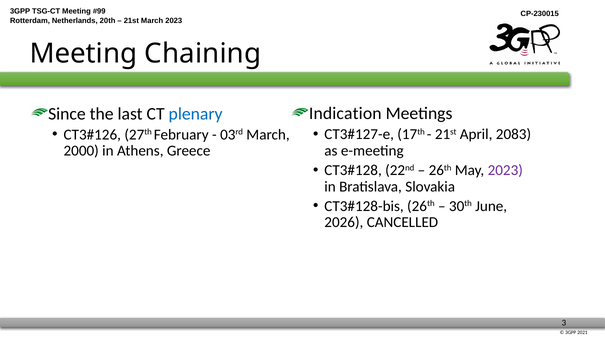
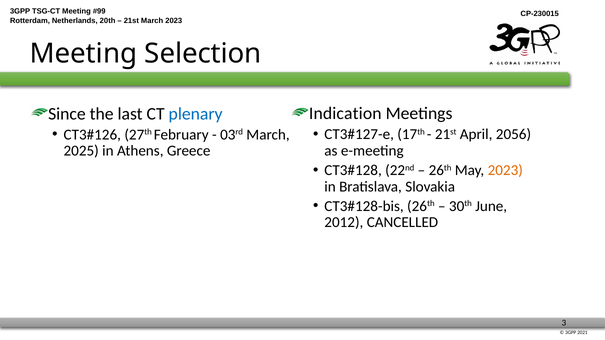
Chaining: Chaining -> Selection
2083: 2083 -> 2056
2000: 2000 -> 2025
2023 at (505, 170) colour: purple -> orange
2026: 2026 -> 2012
